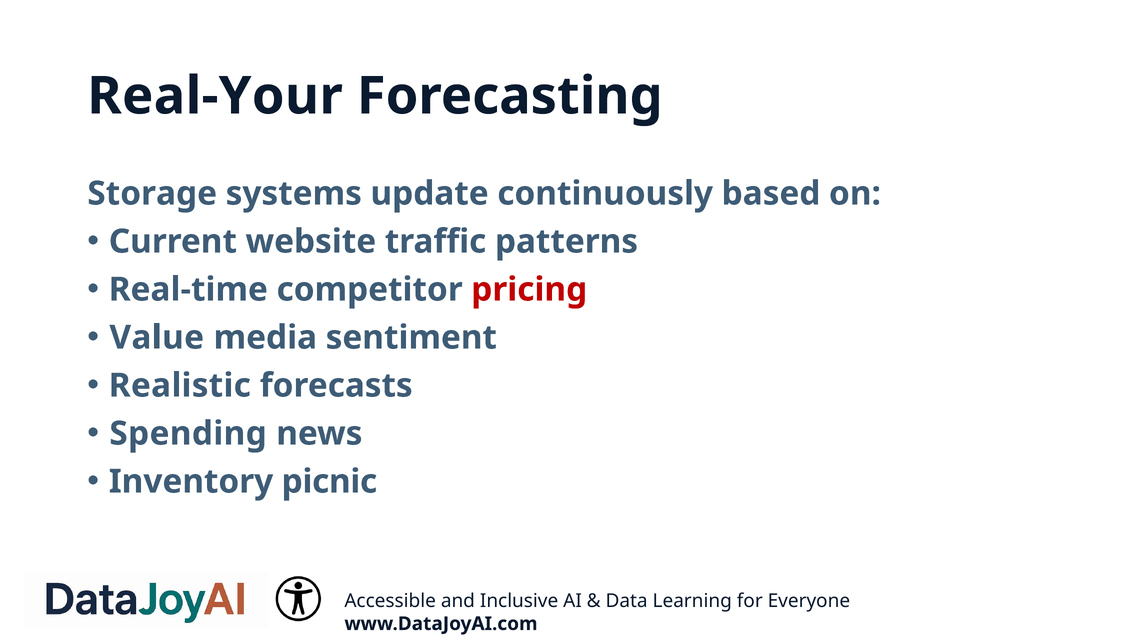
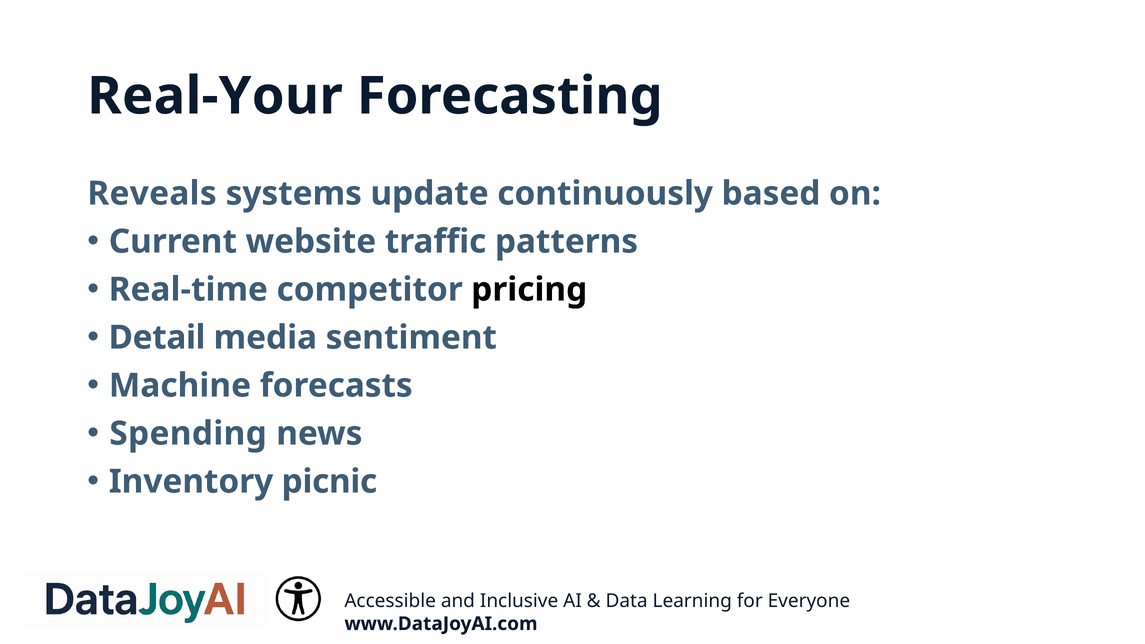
Storage: Storage -> Reveals
pricing colour: red -> black
Value: Value -> Detail
Realistic: Realistic -> Machine
